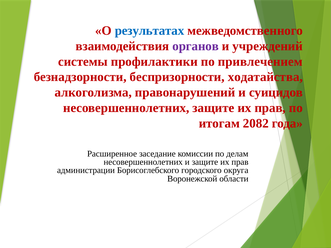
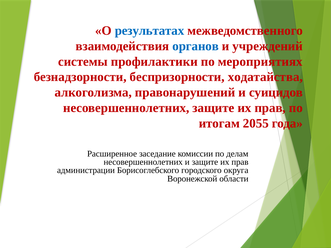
органов colour: purple -> blue
привлечением: привлечением -> мероприятиях
2082: 2082 -> 2055
